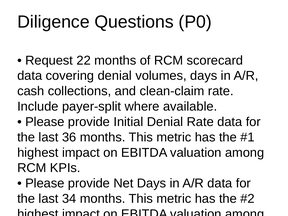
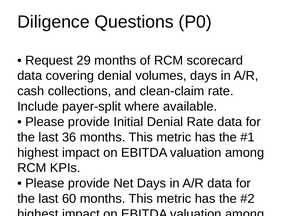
22: 22 -> 29
34: 34 -> 60
